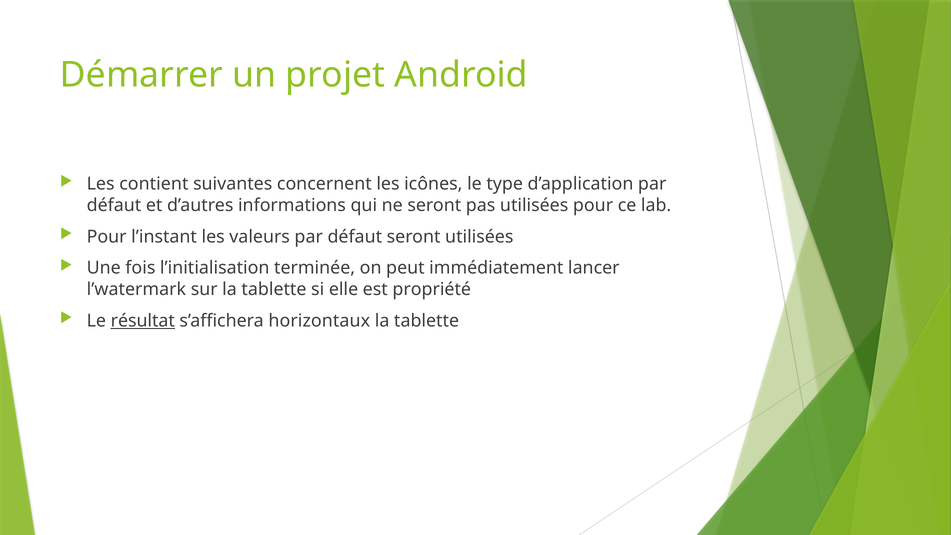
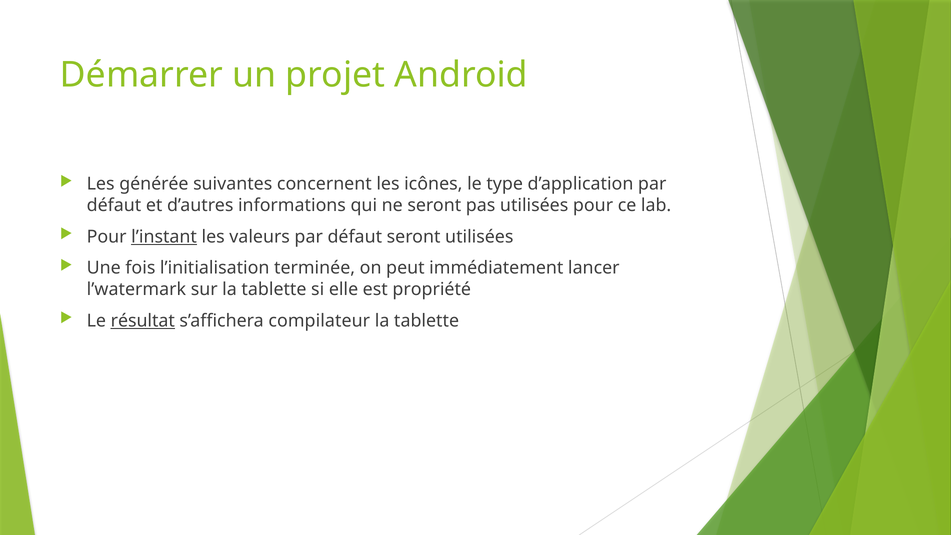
contient: contient -> générée
l’instant underline: none -> present
horizontaux: horizontaux -> compilateur
